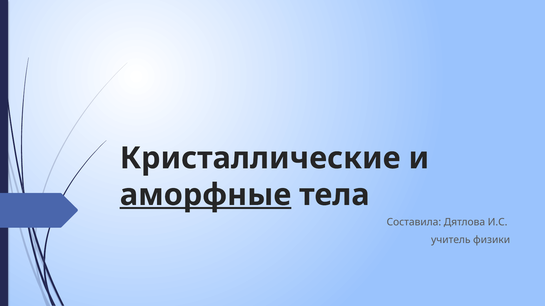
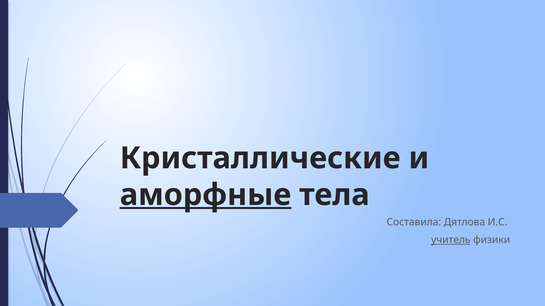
учитель underline: none -> present
